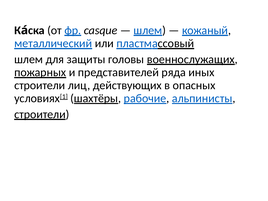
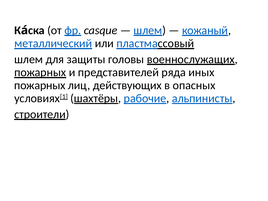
строители at (40, 85): строители -> пожарных
